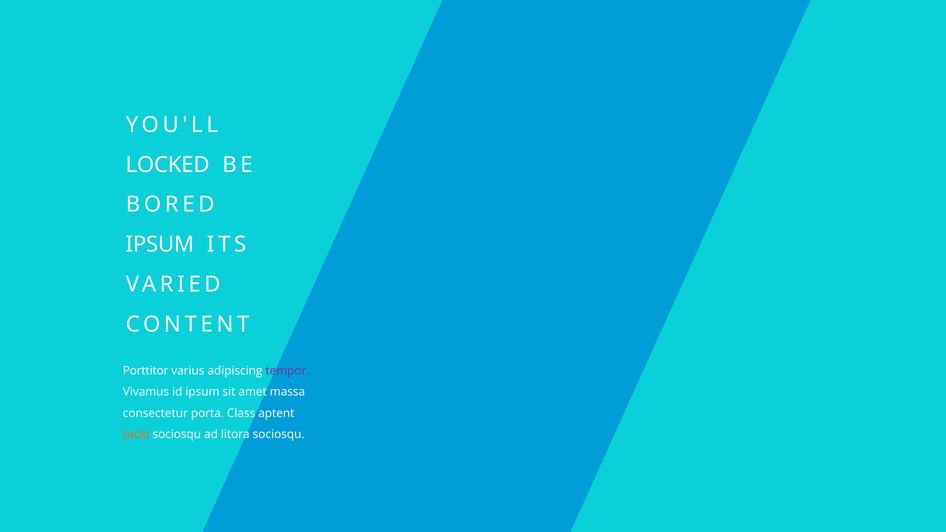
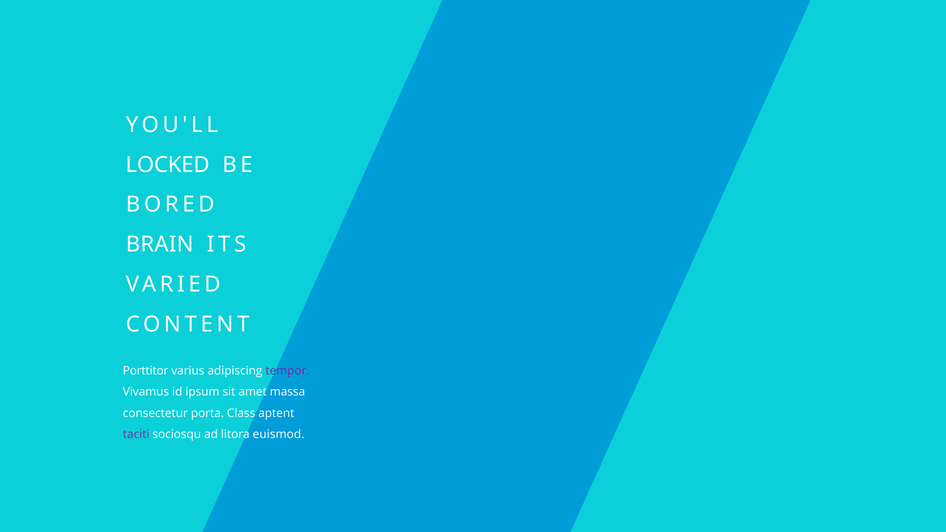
IPSUM at (160, 245): IPSUM -> BRAIN
taciti colour: orange -> purple
litora sociosqu: sociosqu -> euismod
